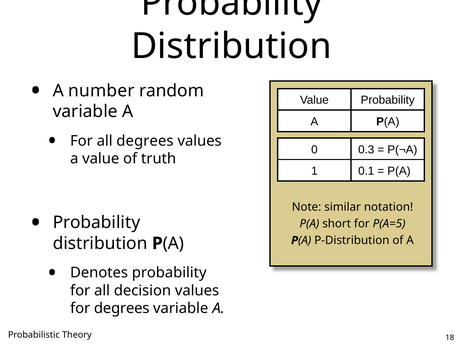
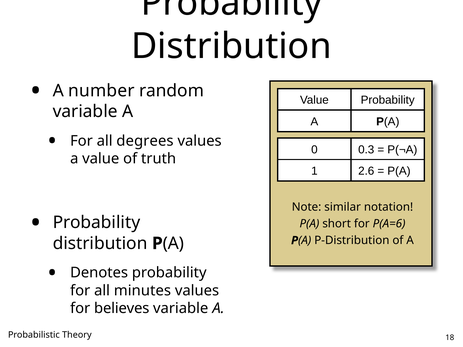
0.1: 0.1 -> 2.6
P(A=5: P(A=5 -> P(A=6
decision: decision -> minutes
for degrees: degrees -> believes
